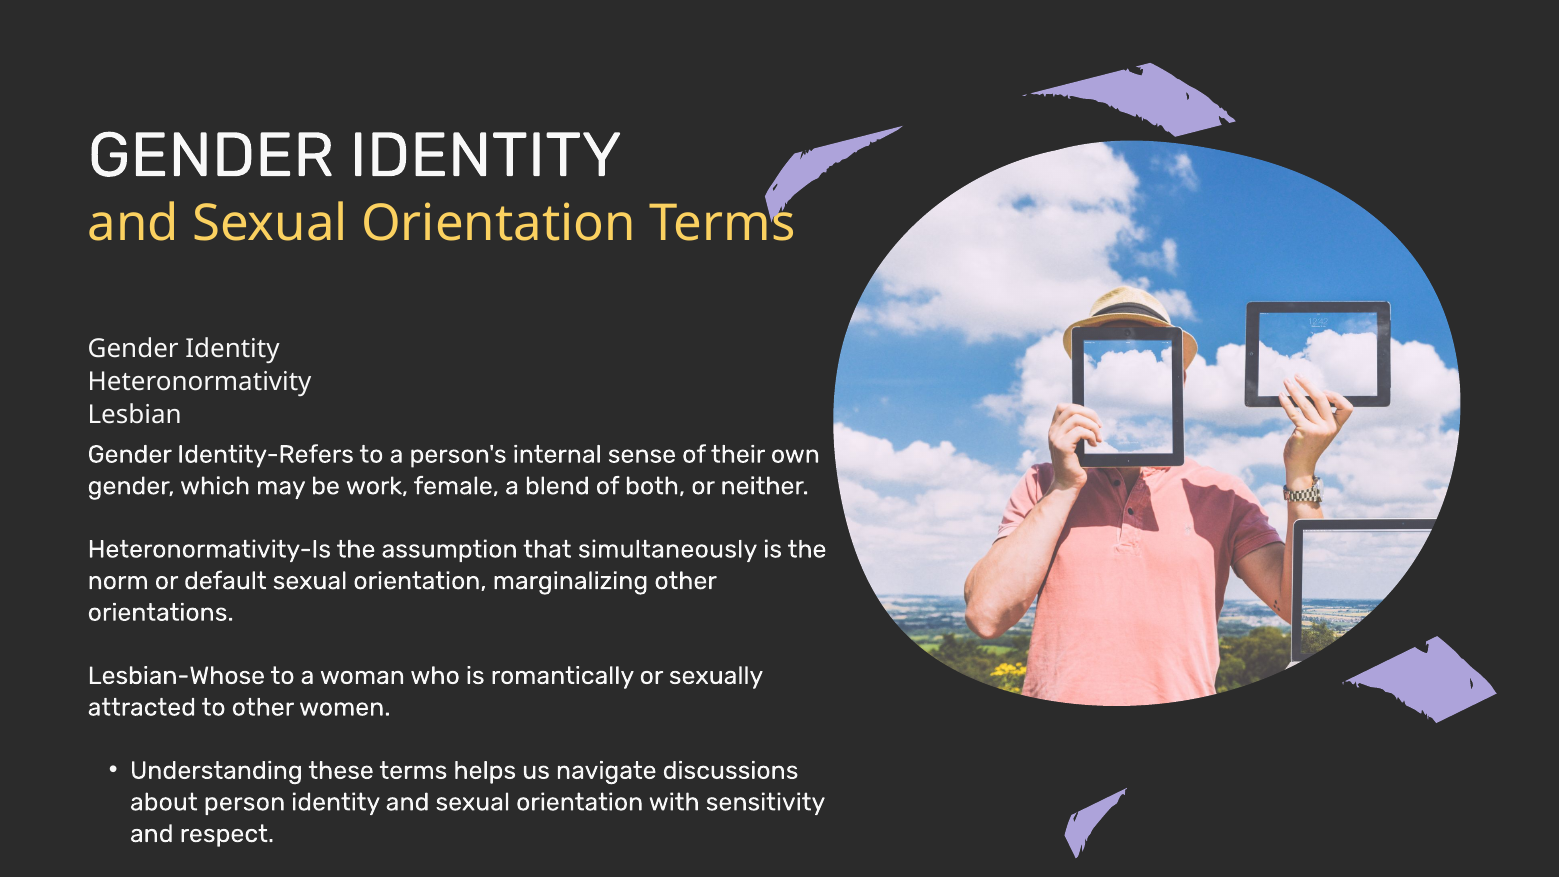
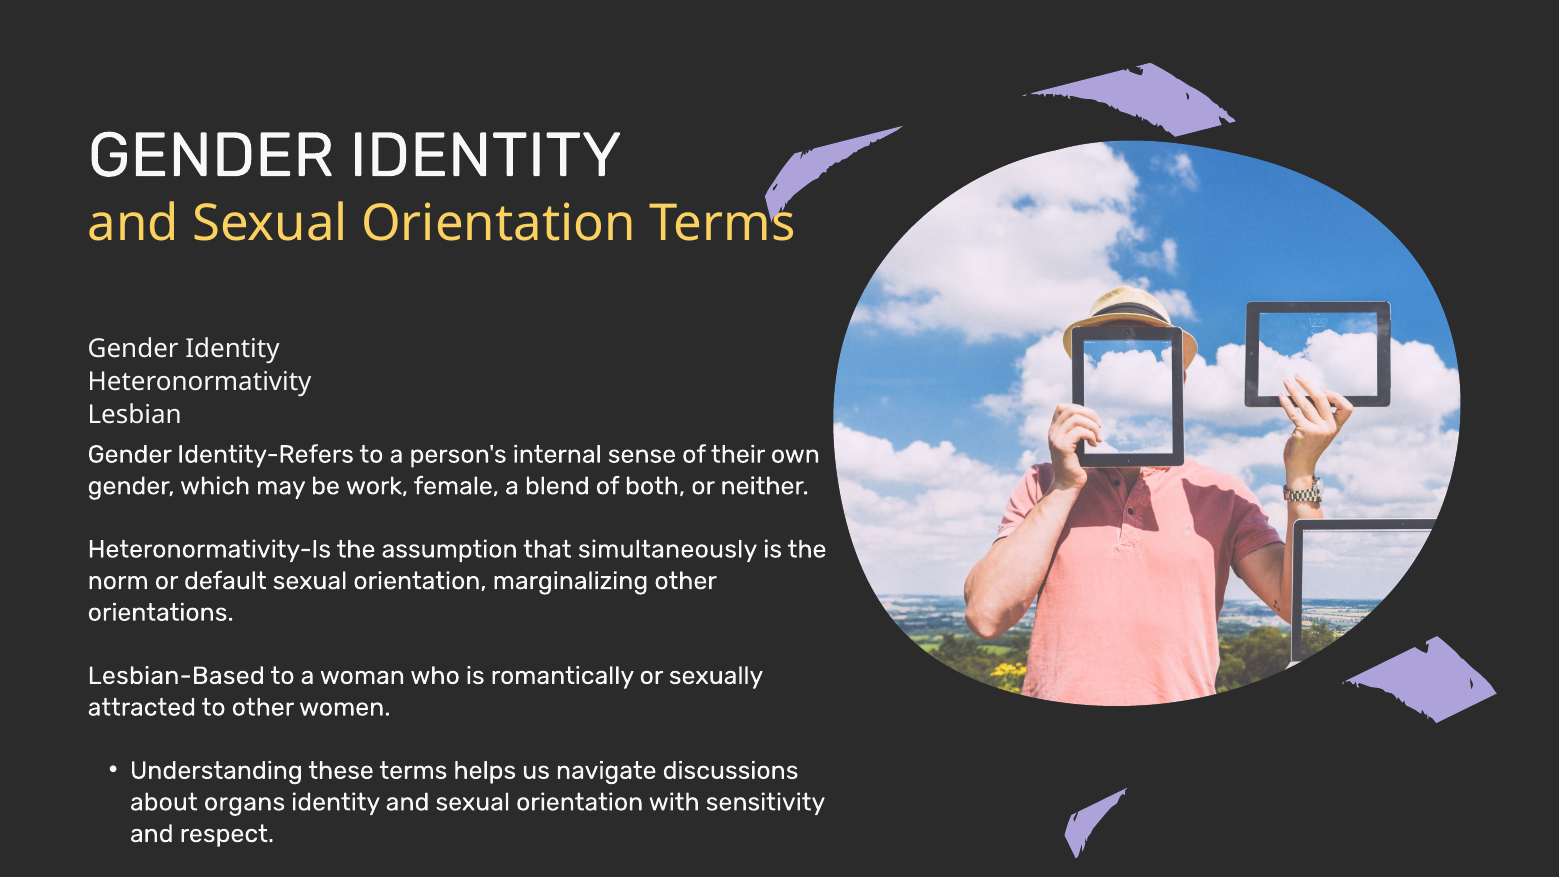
Lesbian-Whose: Lesbian-Whose -> Lesbian-Based
person: person -> organs
